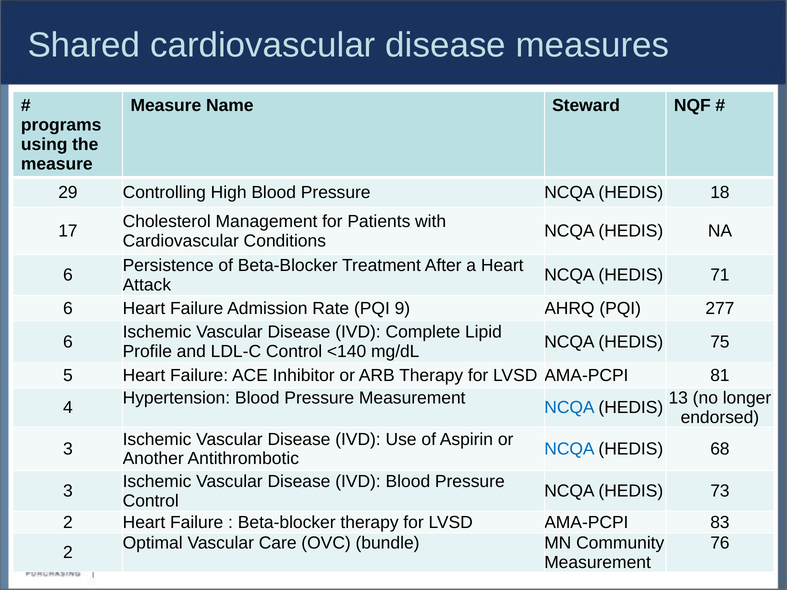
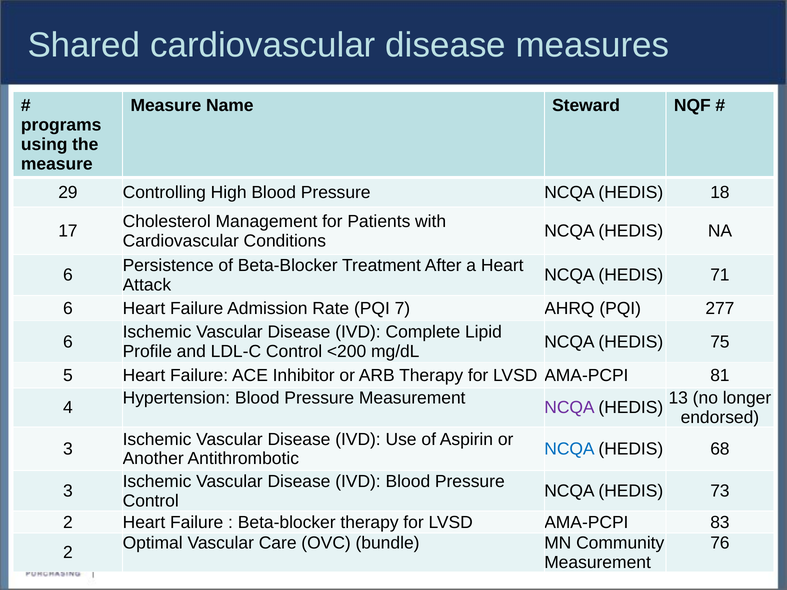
9: 9 -> 7
<140: <140 -> <200
NCQA at (569, 408) colour: blue -> purple
